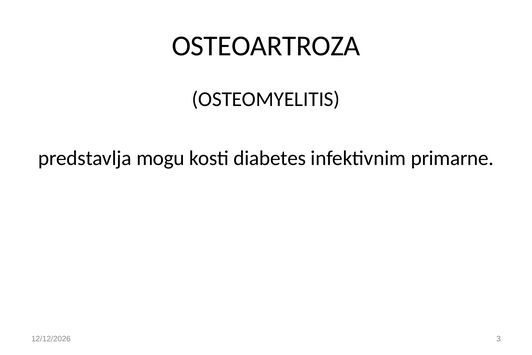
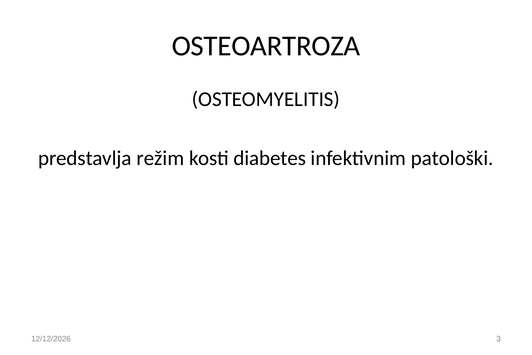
mogu: mogu -> režim
primarne: primarne -> patološki
